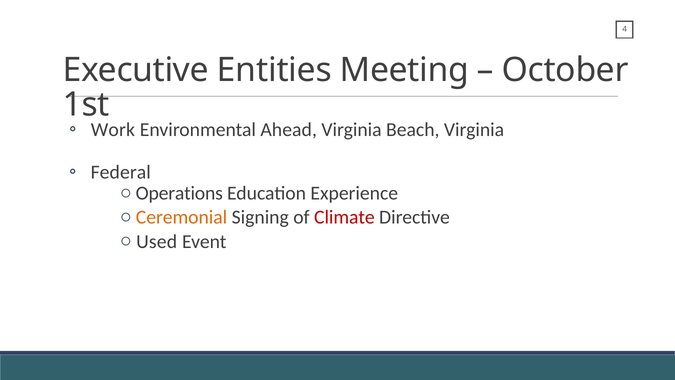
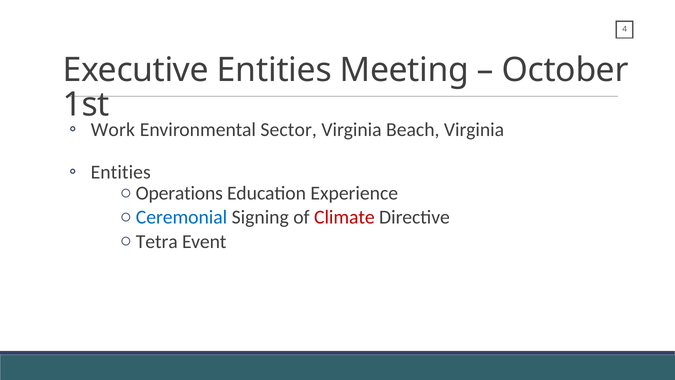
Ahead: Ahead -> Sector
Federal at (121, 172): Federal -> Entities
Ceremonial colour: orange -> blue
Used: Used -> Tetra
